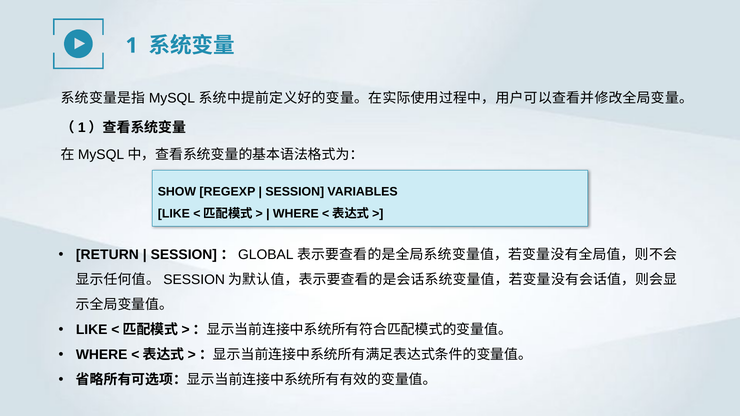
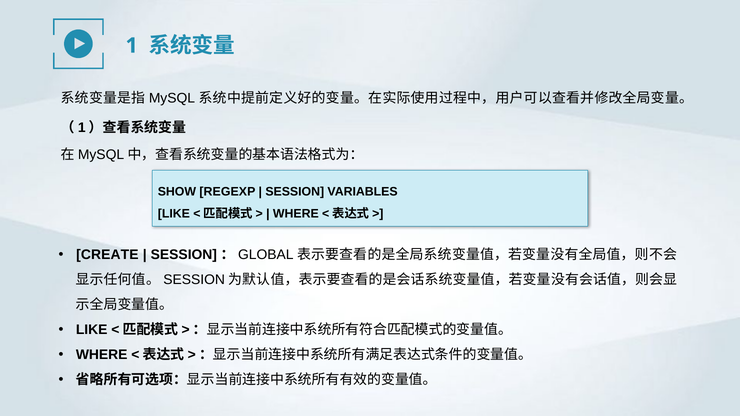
RETURN: RETURN -> CREATE
